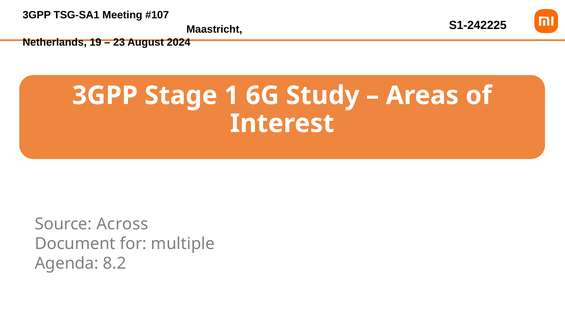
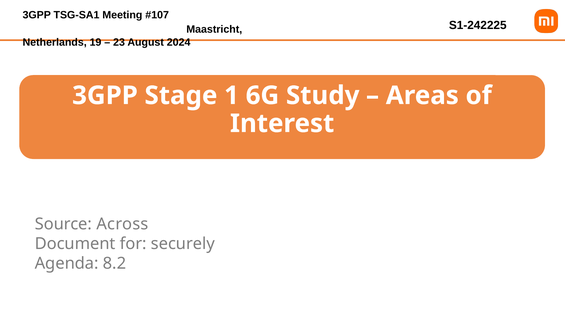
multiple: multiple -> securely
